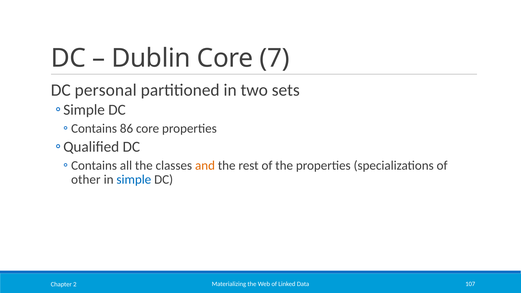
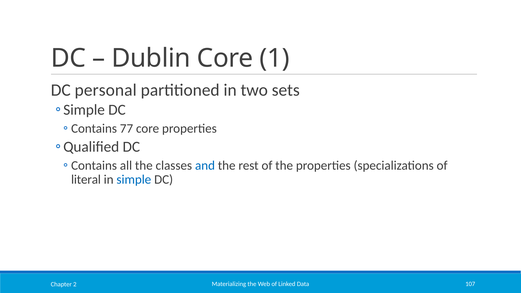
7: 7 -> 1
86: 86 -> 77
and colour: orange -> blue
other: other -> literal
